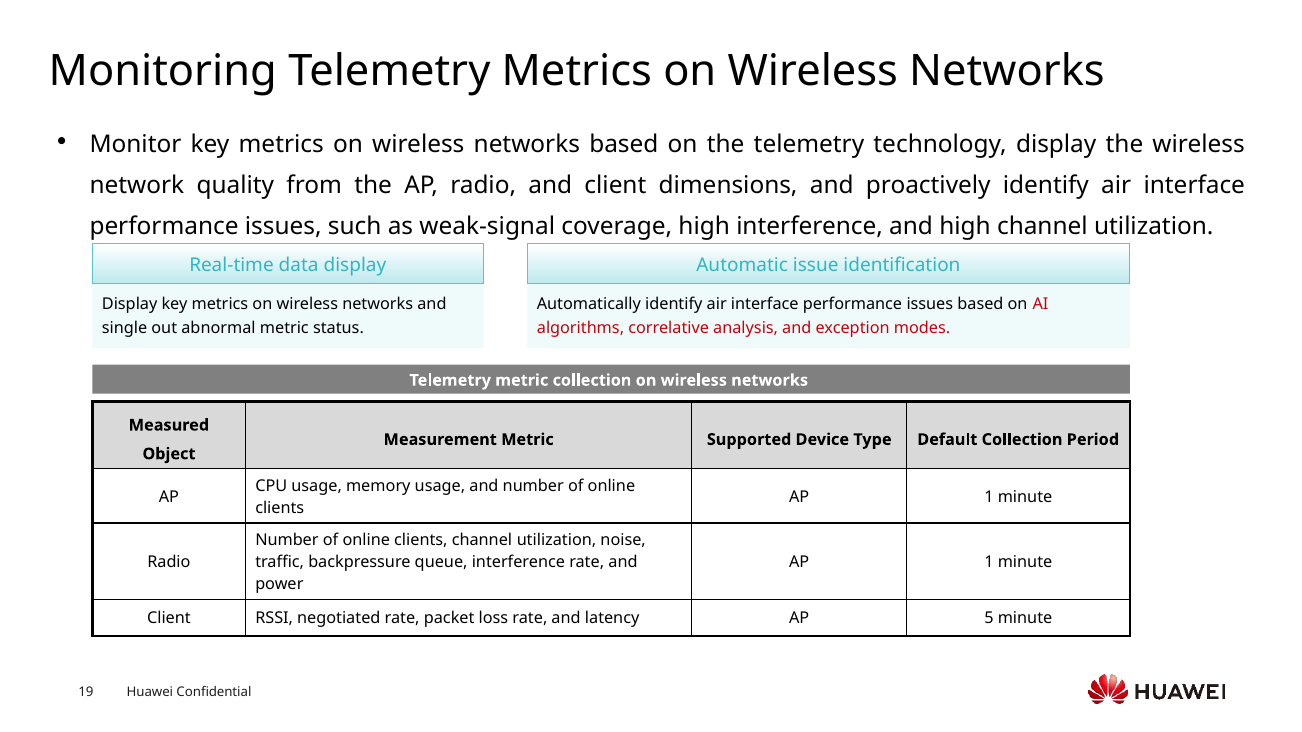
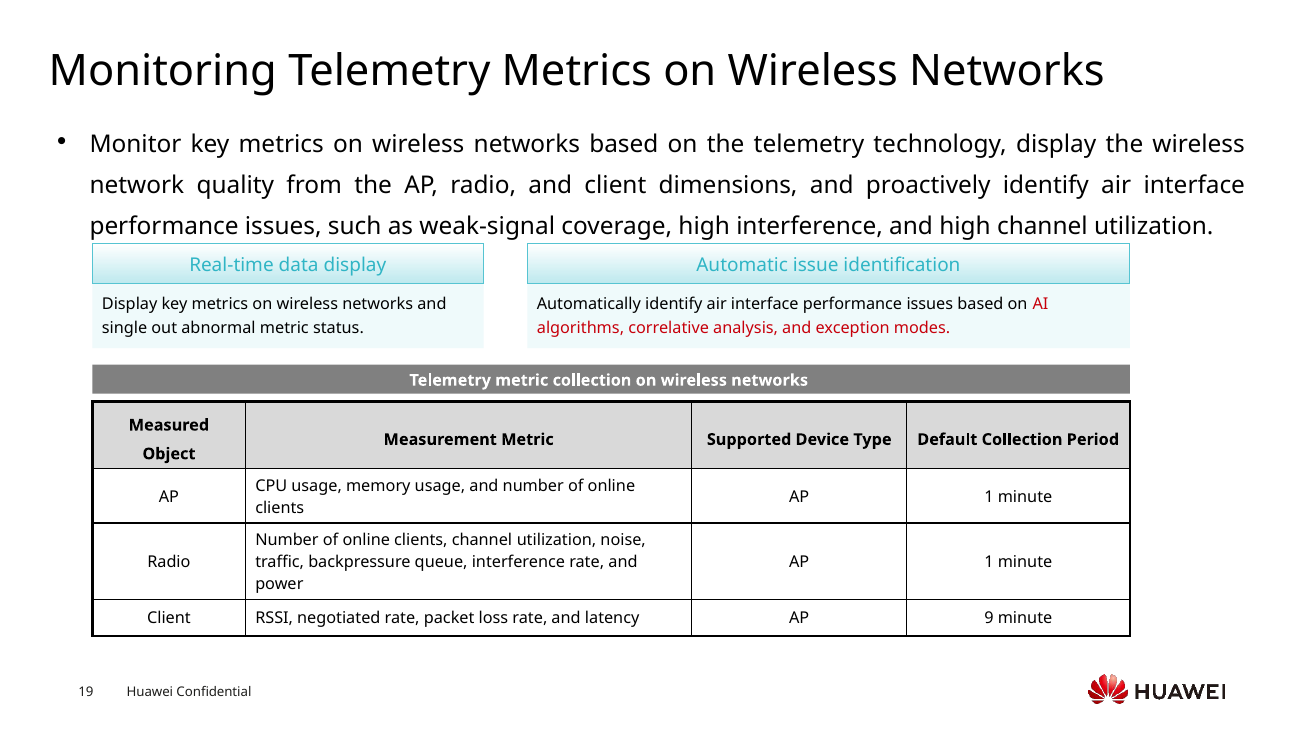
5: 5 -> 9
